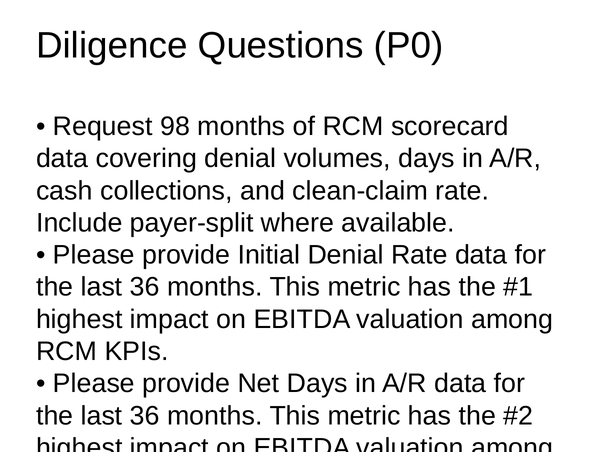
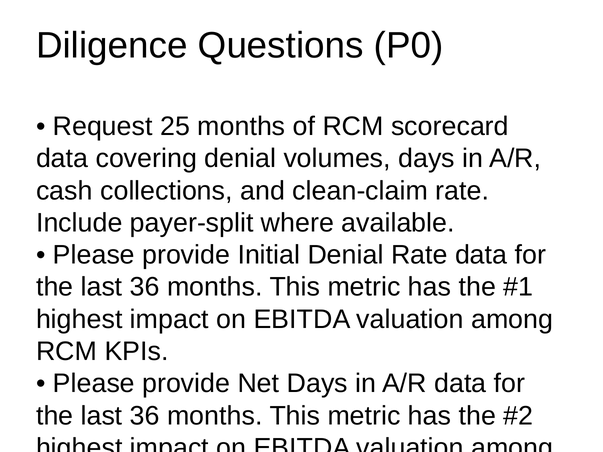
98: 98 -> 25
